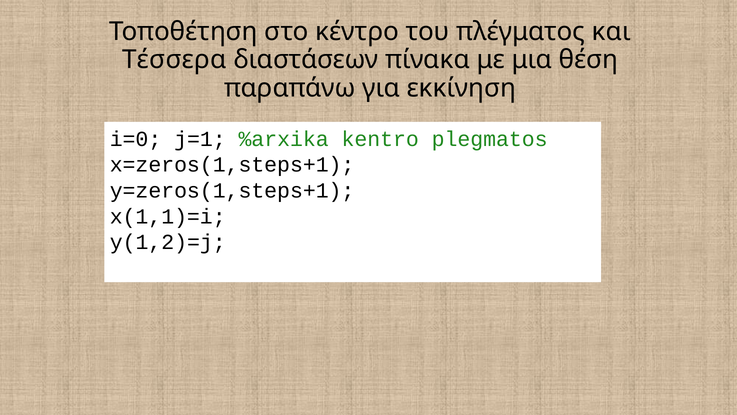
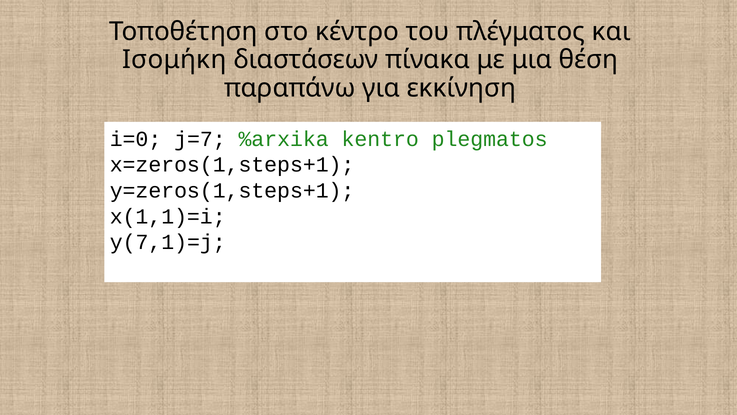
Τέσσερα: Τέσσερα -> Ισομήκη
j=1: j=1 -> j=7
y(1,2)=j: y(1,2)=j -> y(7,1)=j
